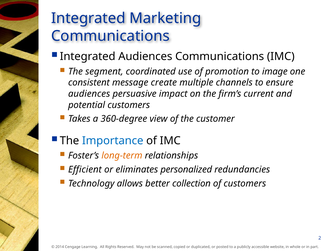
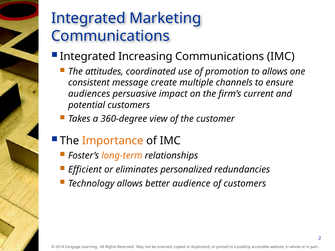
Integrated Audiences: Audiences -> Increasing
segment: segment -> attitudes
to image: image -> allows
Importance colour: blue -> orange
collection: collection -> audience
